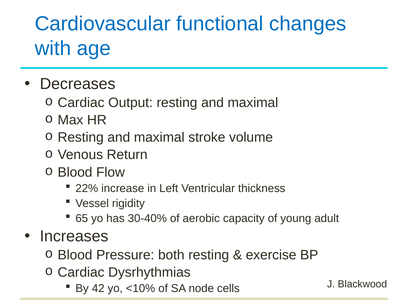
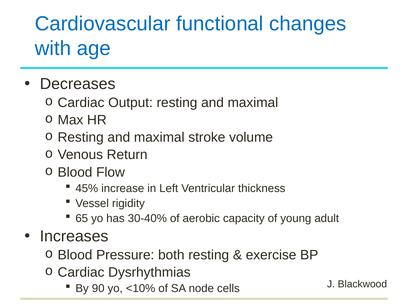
22%: 22% -> 45%
42: 42 -> 90
